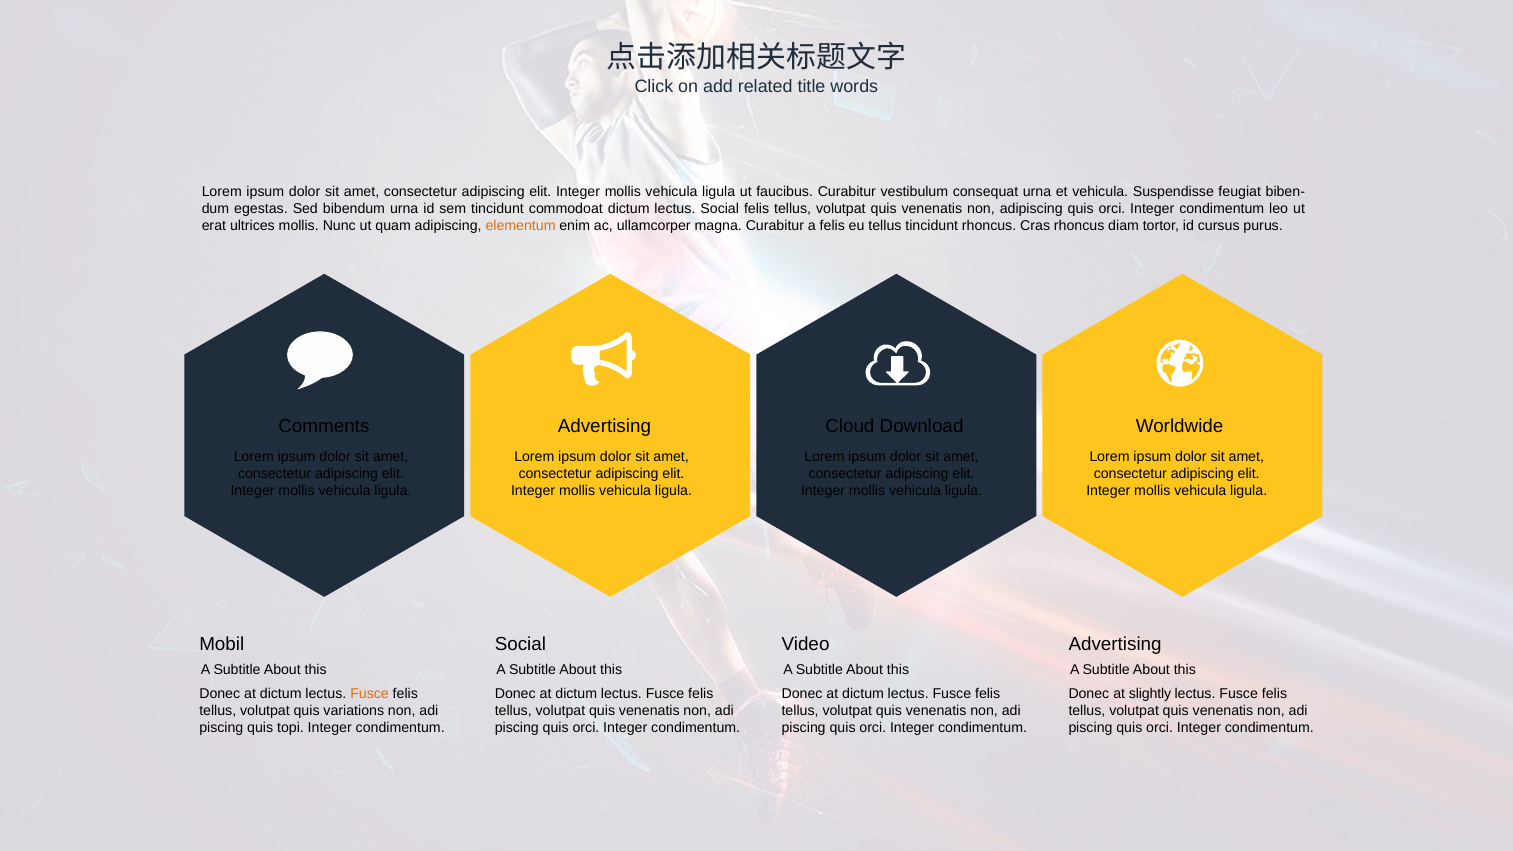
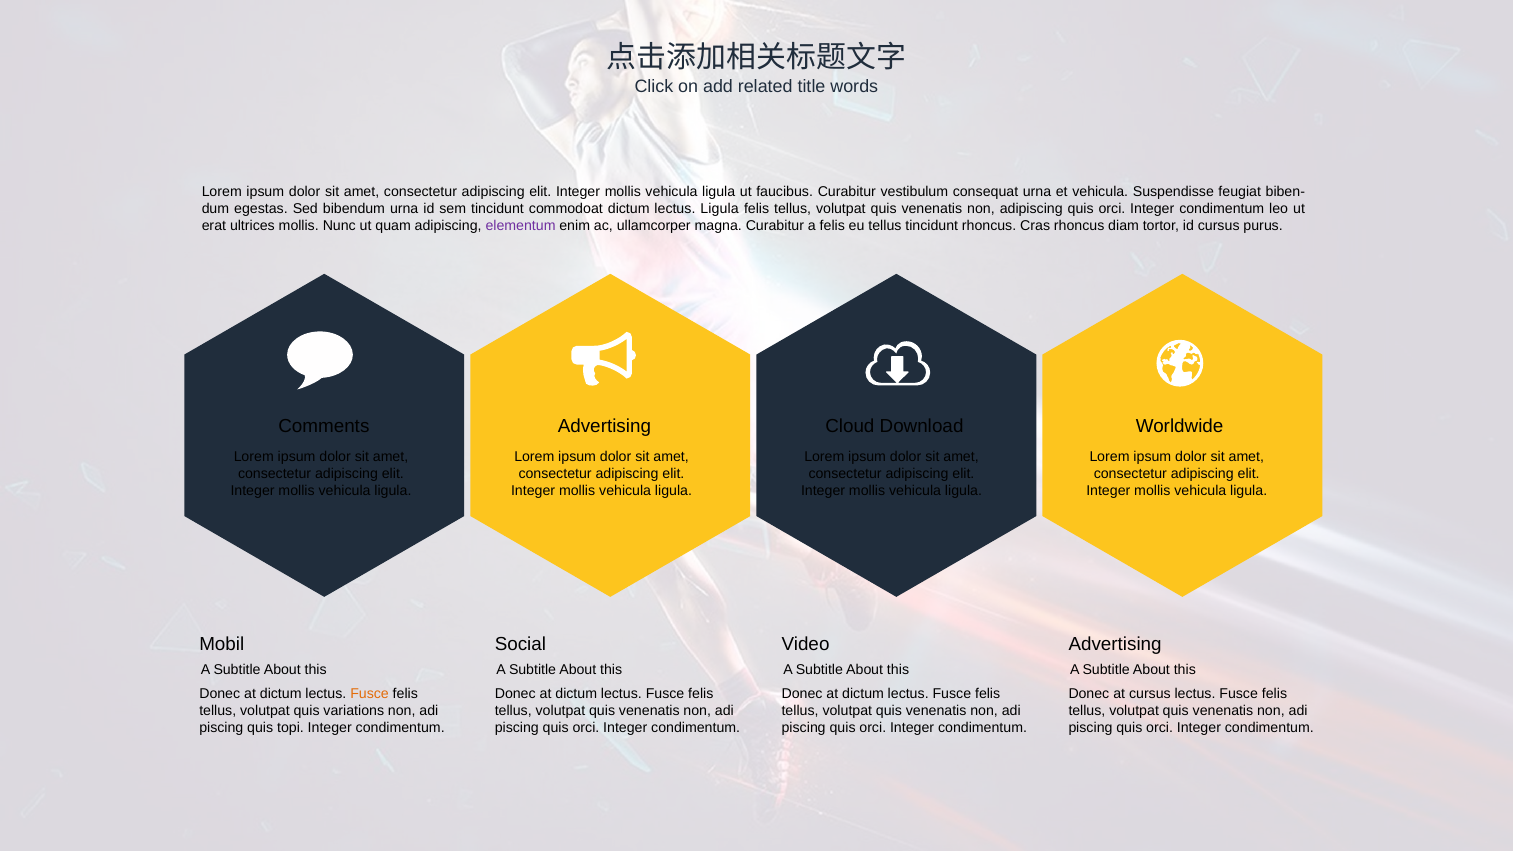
lectus Social: Social -> Ligula
elementum colour: orange -> purple
at slightly: slightly -> cursus
